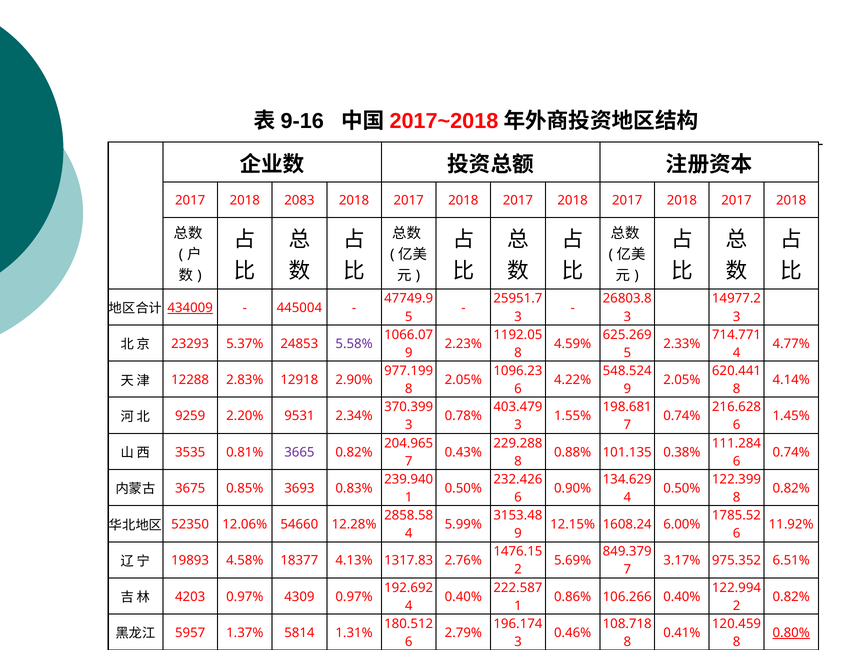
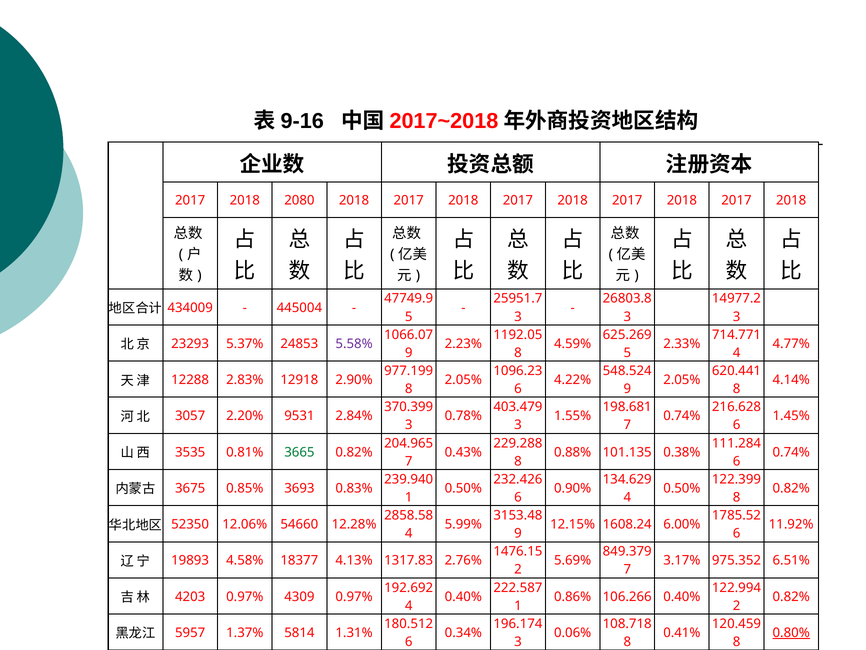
2083: 2083 -> 2080
434009 underline: present -> none
9259: 9259 -> 3057
2.34%: 2.34% -> 2.84%
3665 colour: purple -> green
2.79%: 2.79% -> 0.34%
0.46%: 0.46% -> 0.06%
